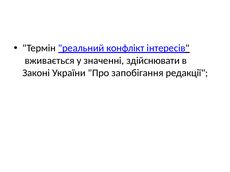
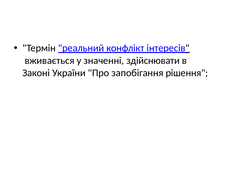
редакції: редакції -> рішення
